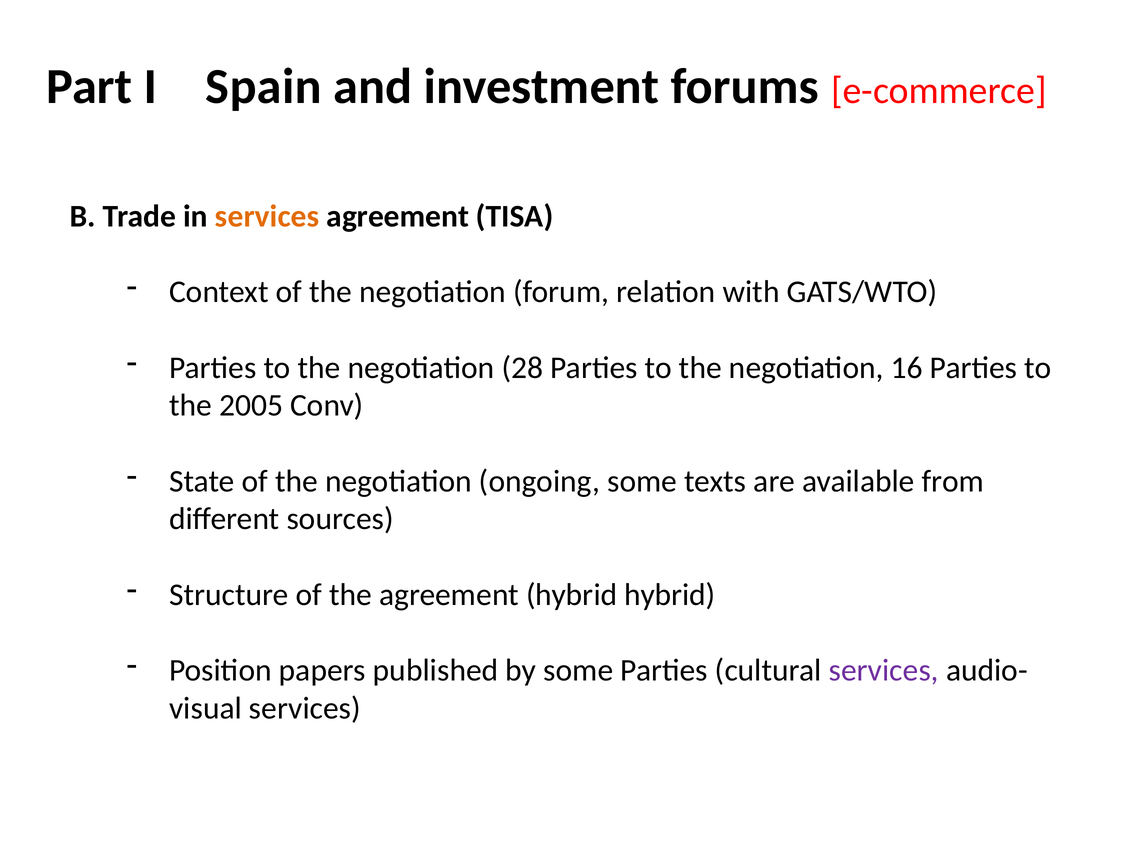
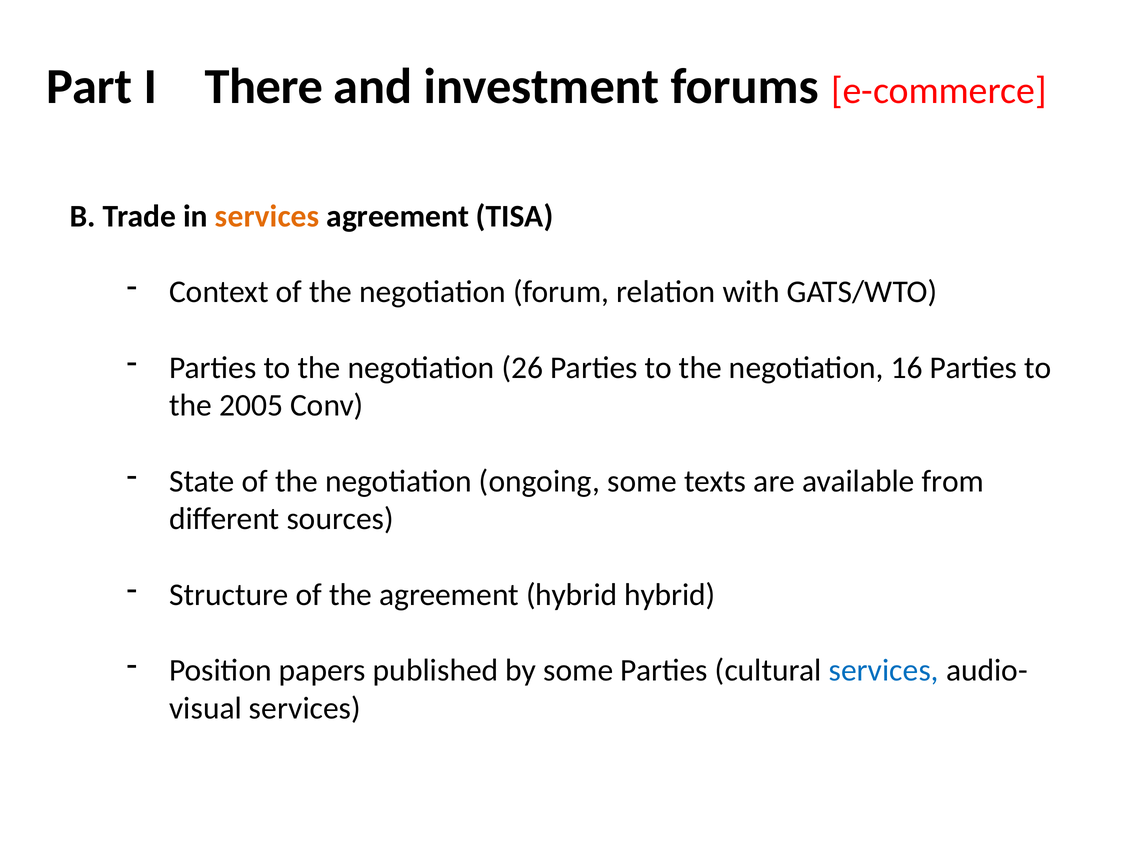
Spain: Spain -> There
28: 28 -> 26
services at (884, 671) colour: purple -> blue
